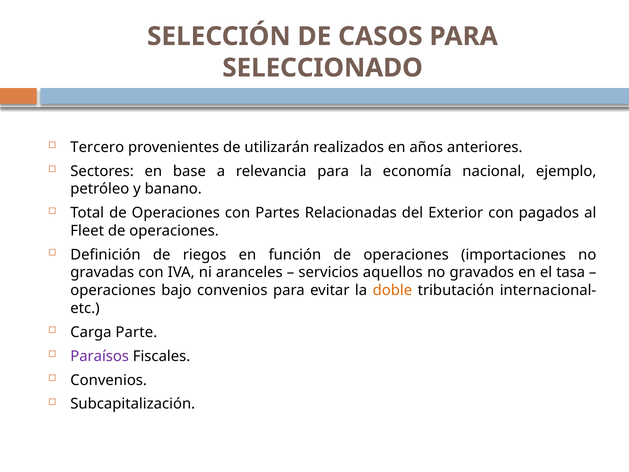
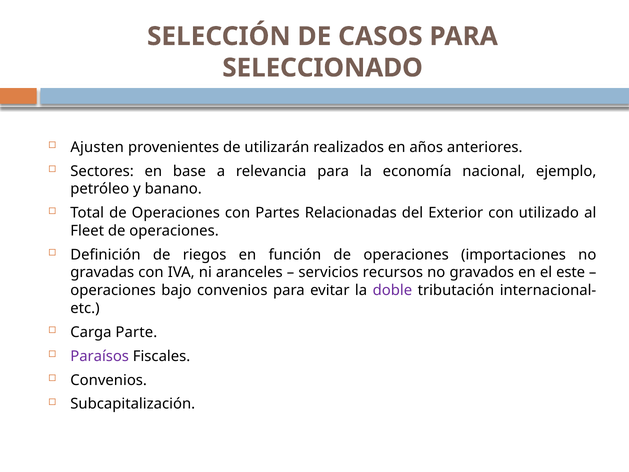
Tercero: Tercero -> Ajusten
pagados: pagados -> utilizado
aquellos: aquellos -> recursos
tasa: tasa -> este
doble colour: orange -> purple
